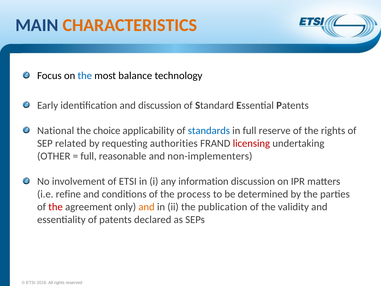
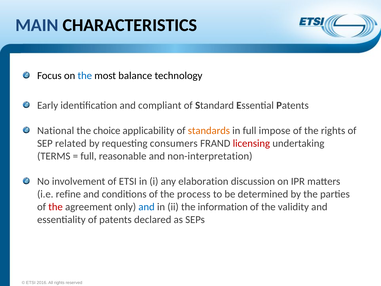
CHARACTERISTICS colour: orange -> black
and discussion: discussion -> compliant
standards colour: blue -> orange
reserve: reserve -> impose
authorities: authorities -> consumers
OTHER: OTHER -> TERMS
non-implementers: non-implementers -> non-interpretation
information: information -> elaboration
and at (147, 207) colour: orange -> blue
publication: publication -> information
